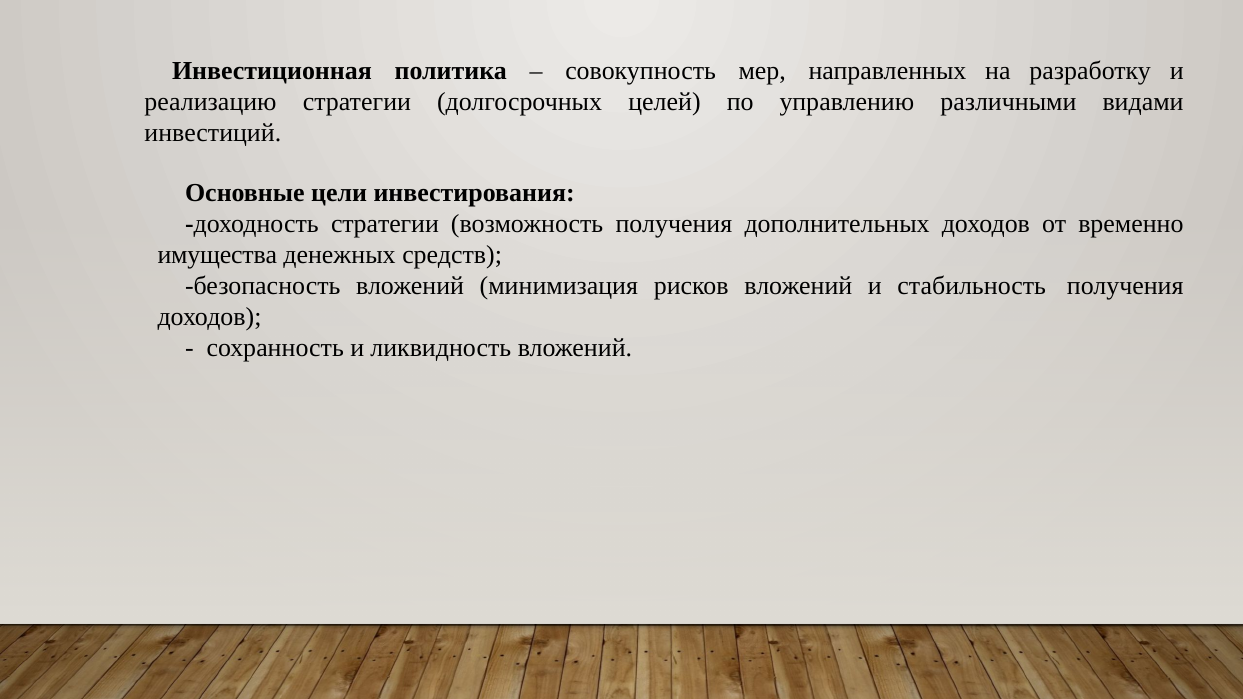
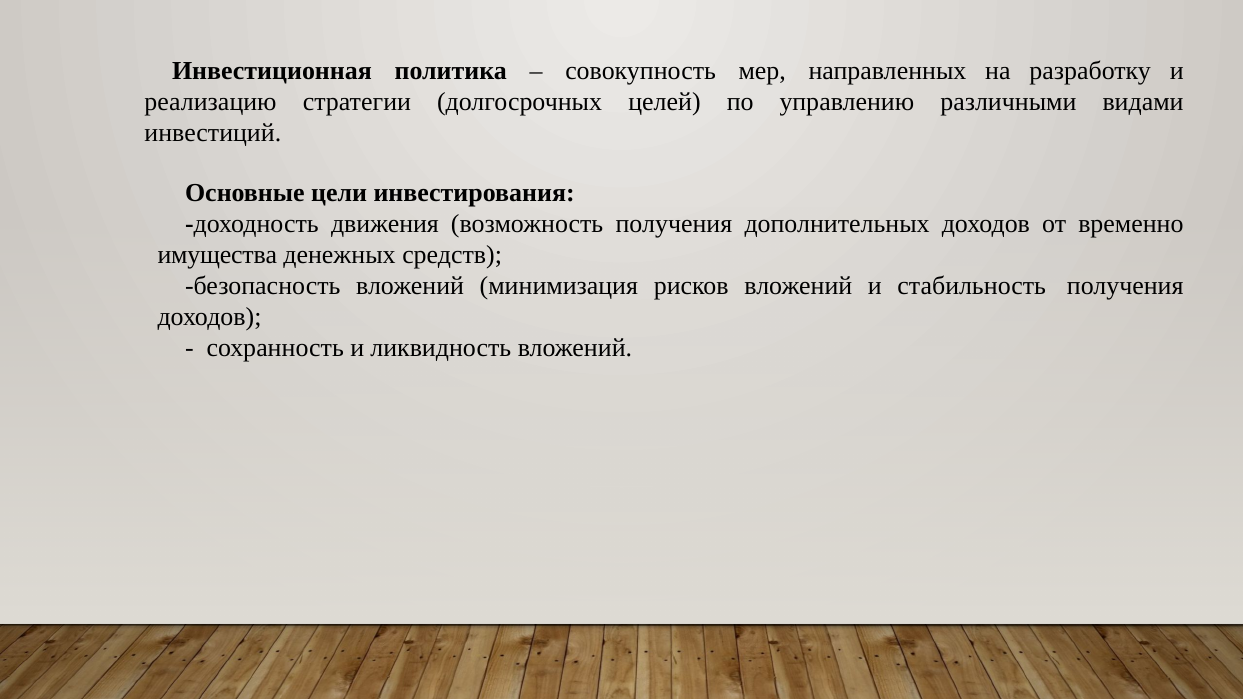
доходность стратегии: стратегии -> движения
